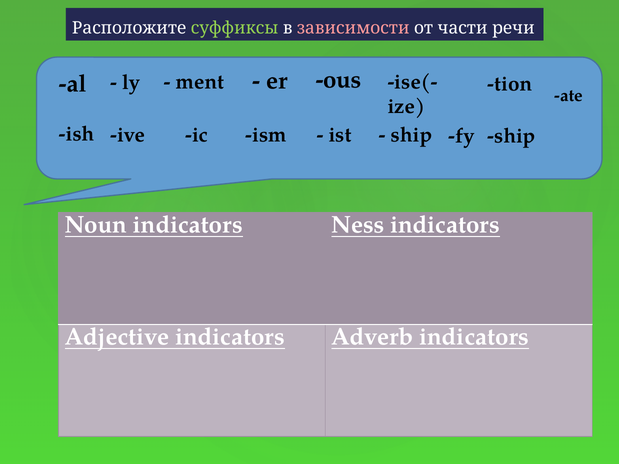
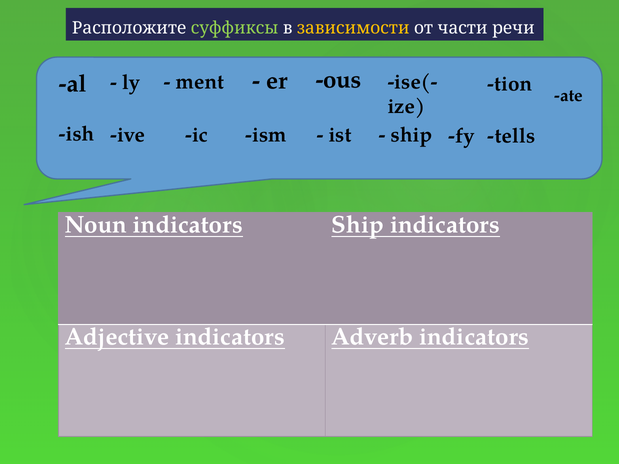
зависимости colour: pink -> yellow
fy ship: ship -> tells
indicators Ness: Ness -> Ship
